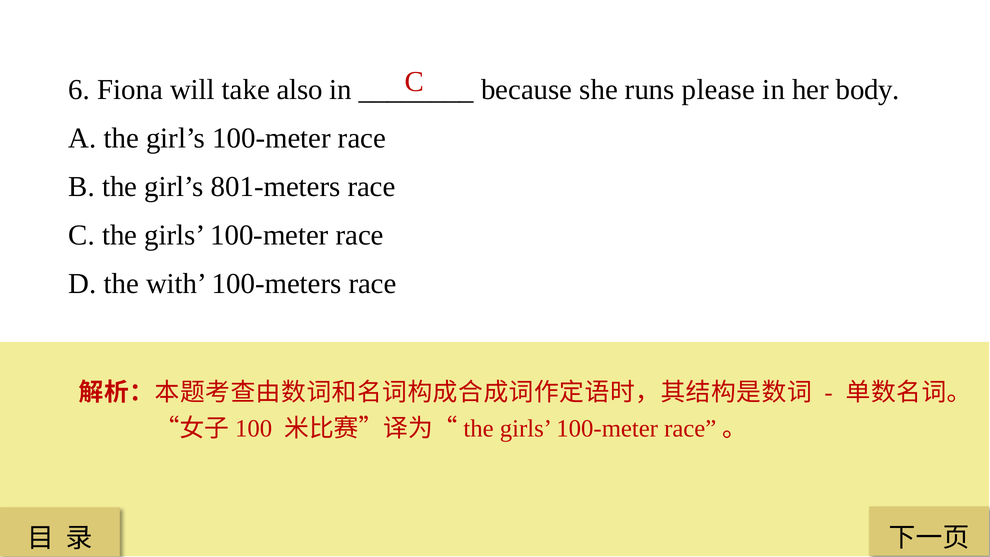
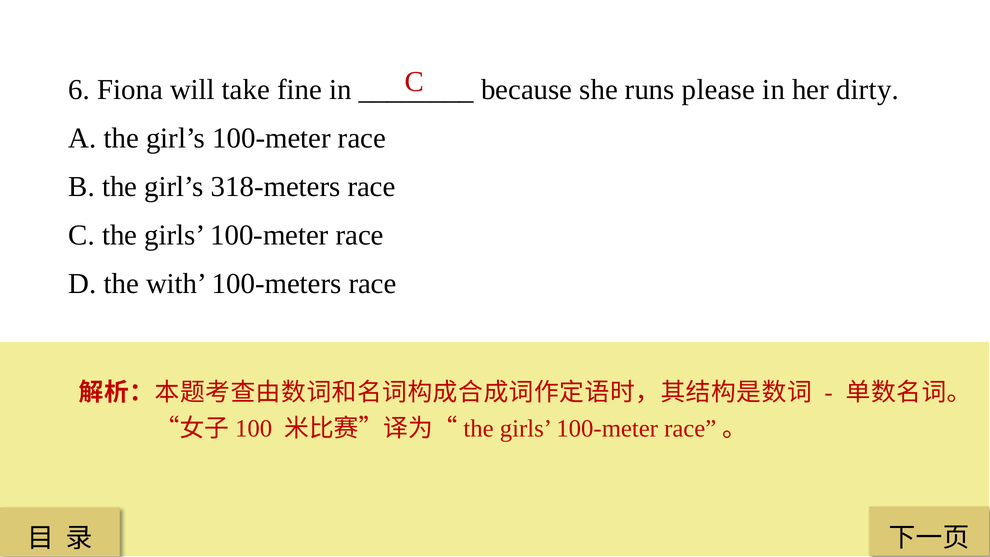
also: also -> fine
body: body -> dirty
801-meters: 801-meters -> 318-meters
